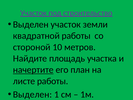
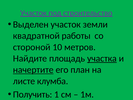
участка underline: none -> present
листе работы: работы -> клумба
Выделен at (32, 94): Выделен -> Получить
